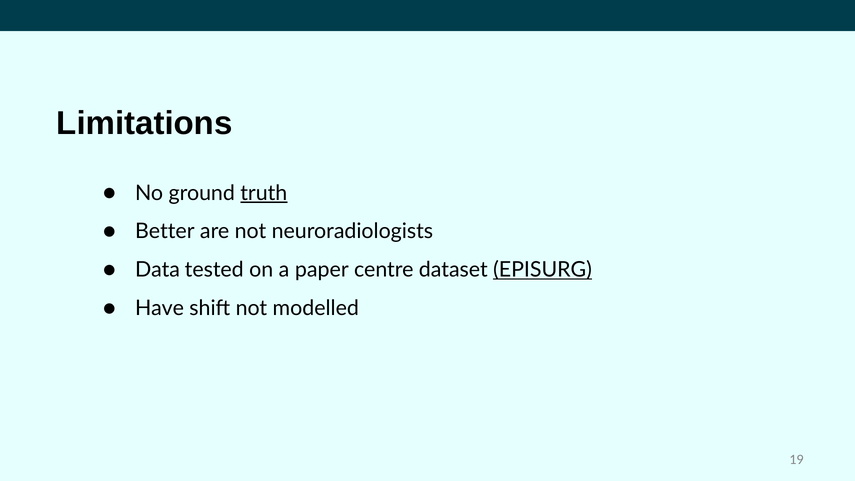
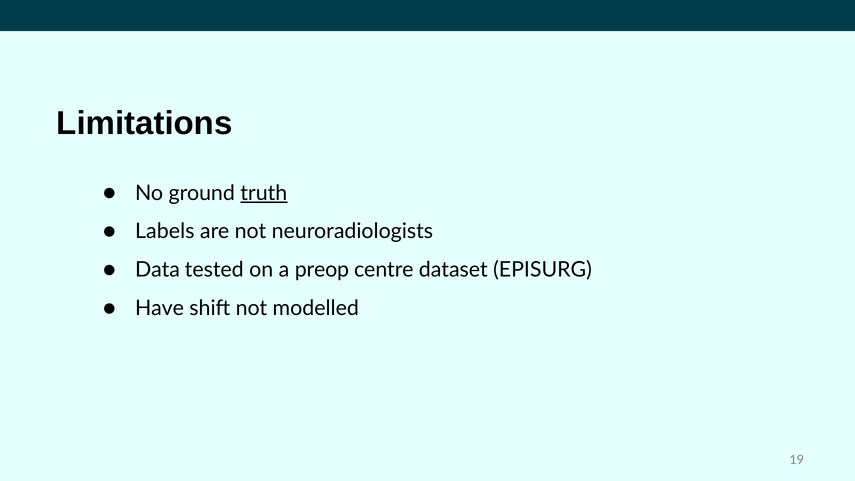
Better: Better -> Labels
paper: paper -> preop
EPISURG underline: present -> none
